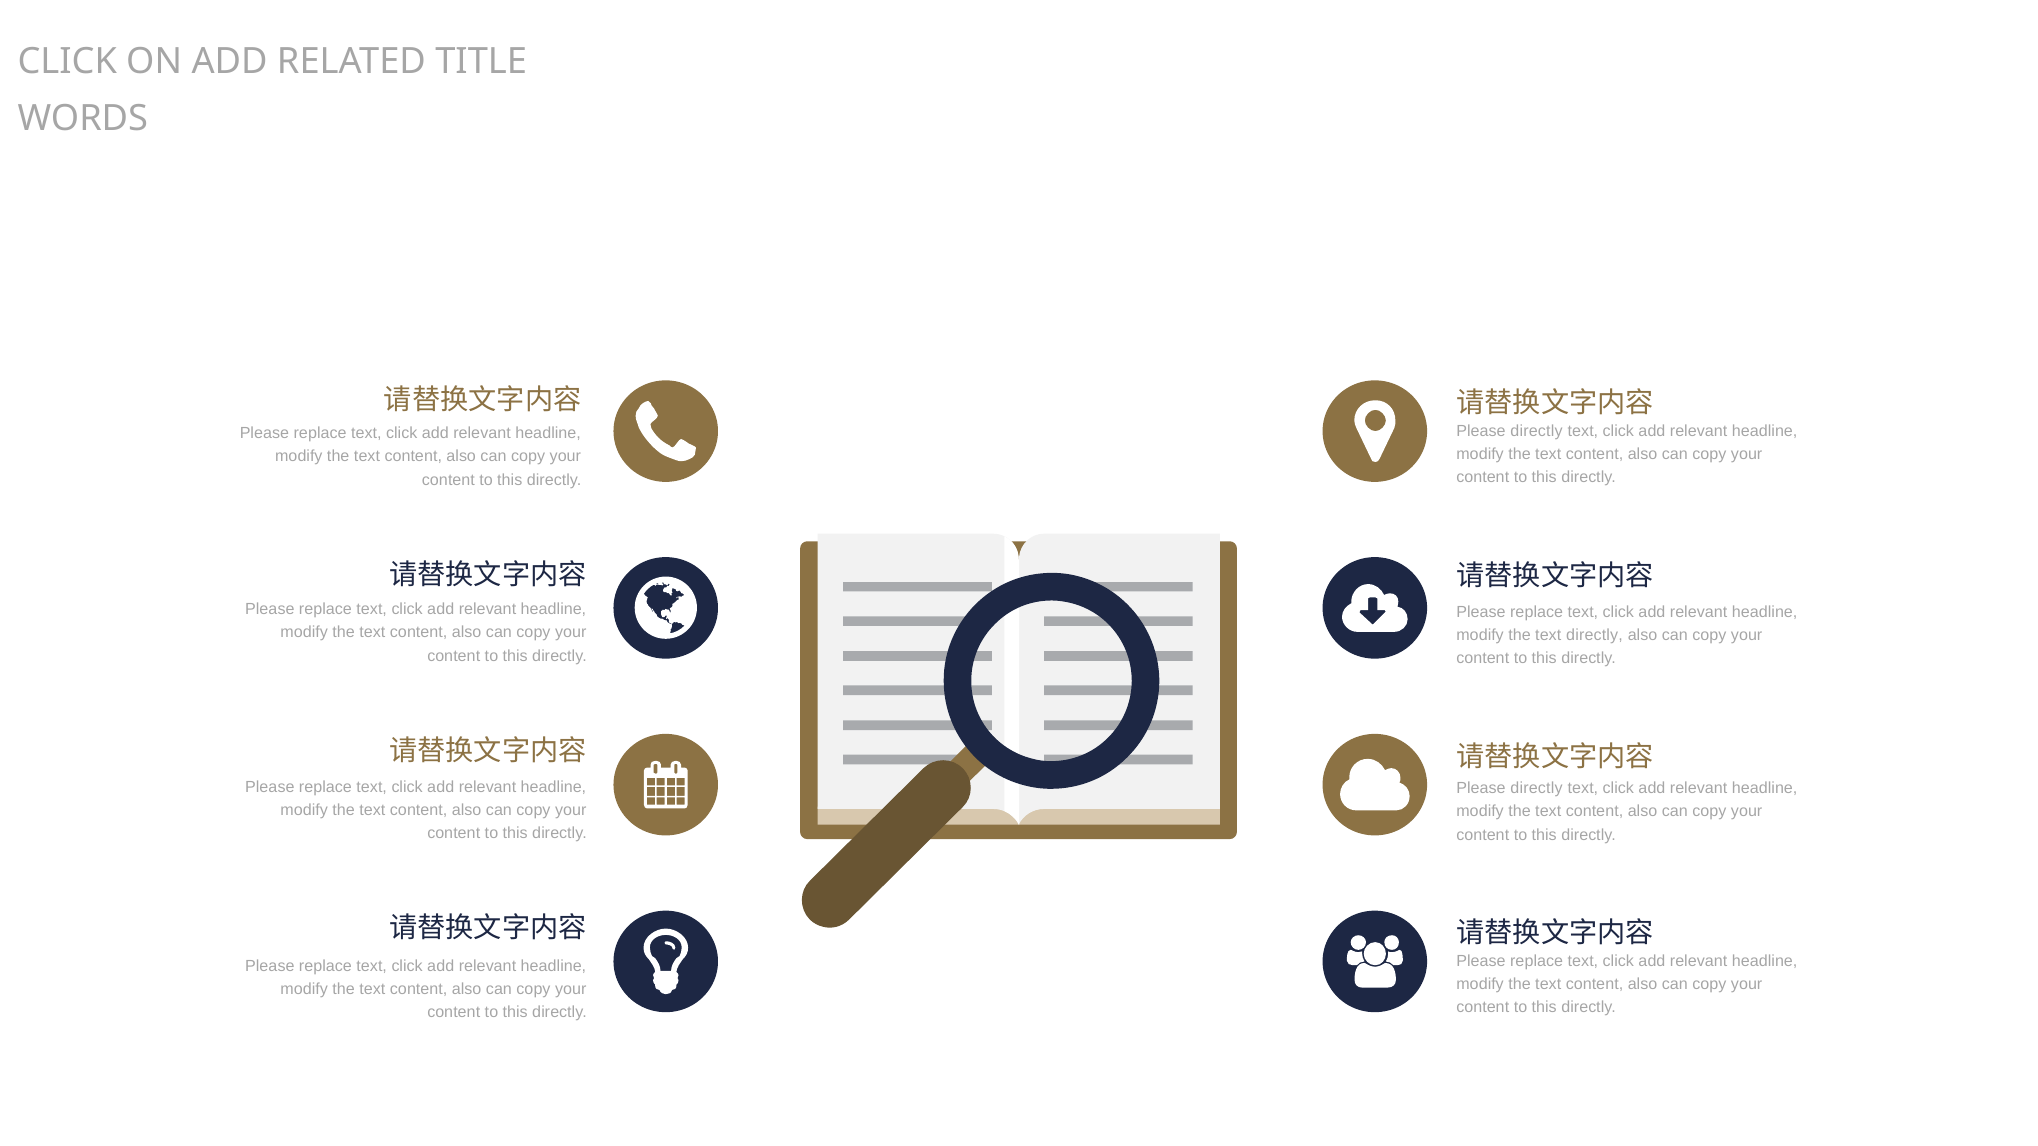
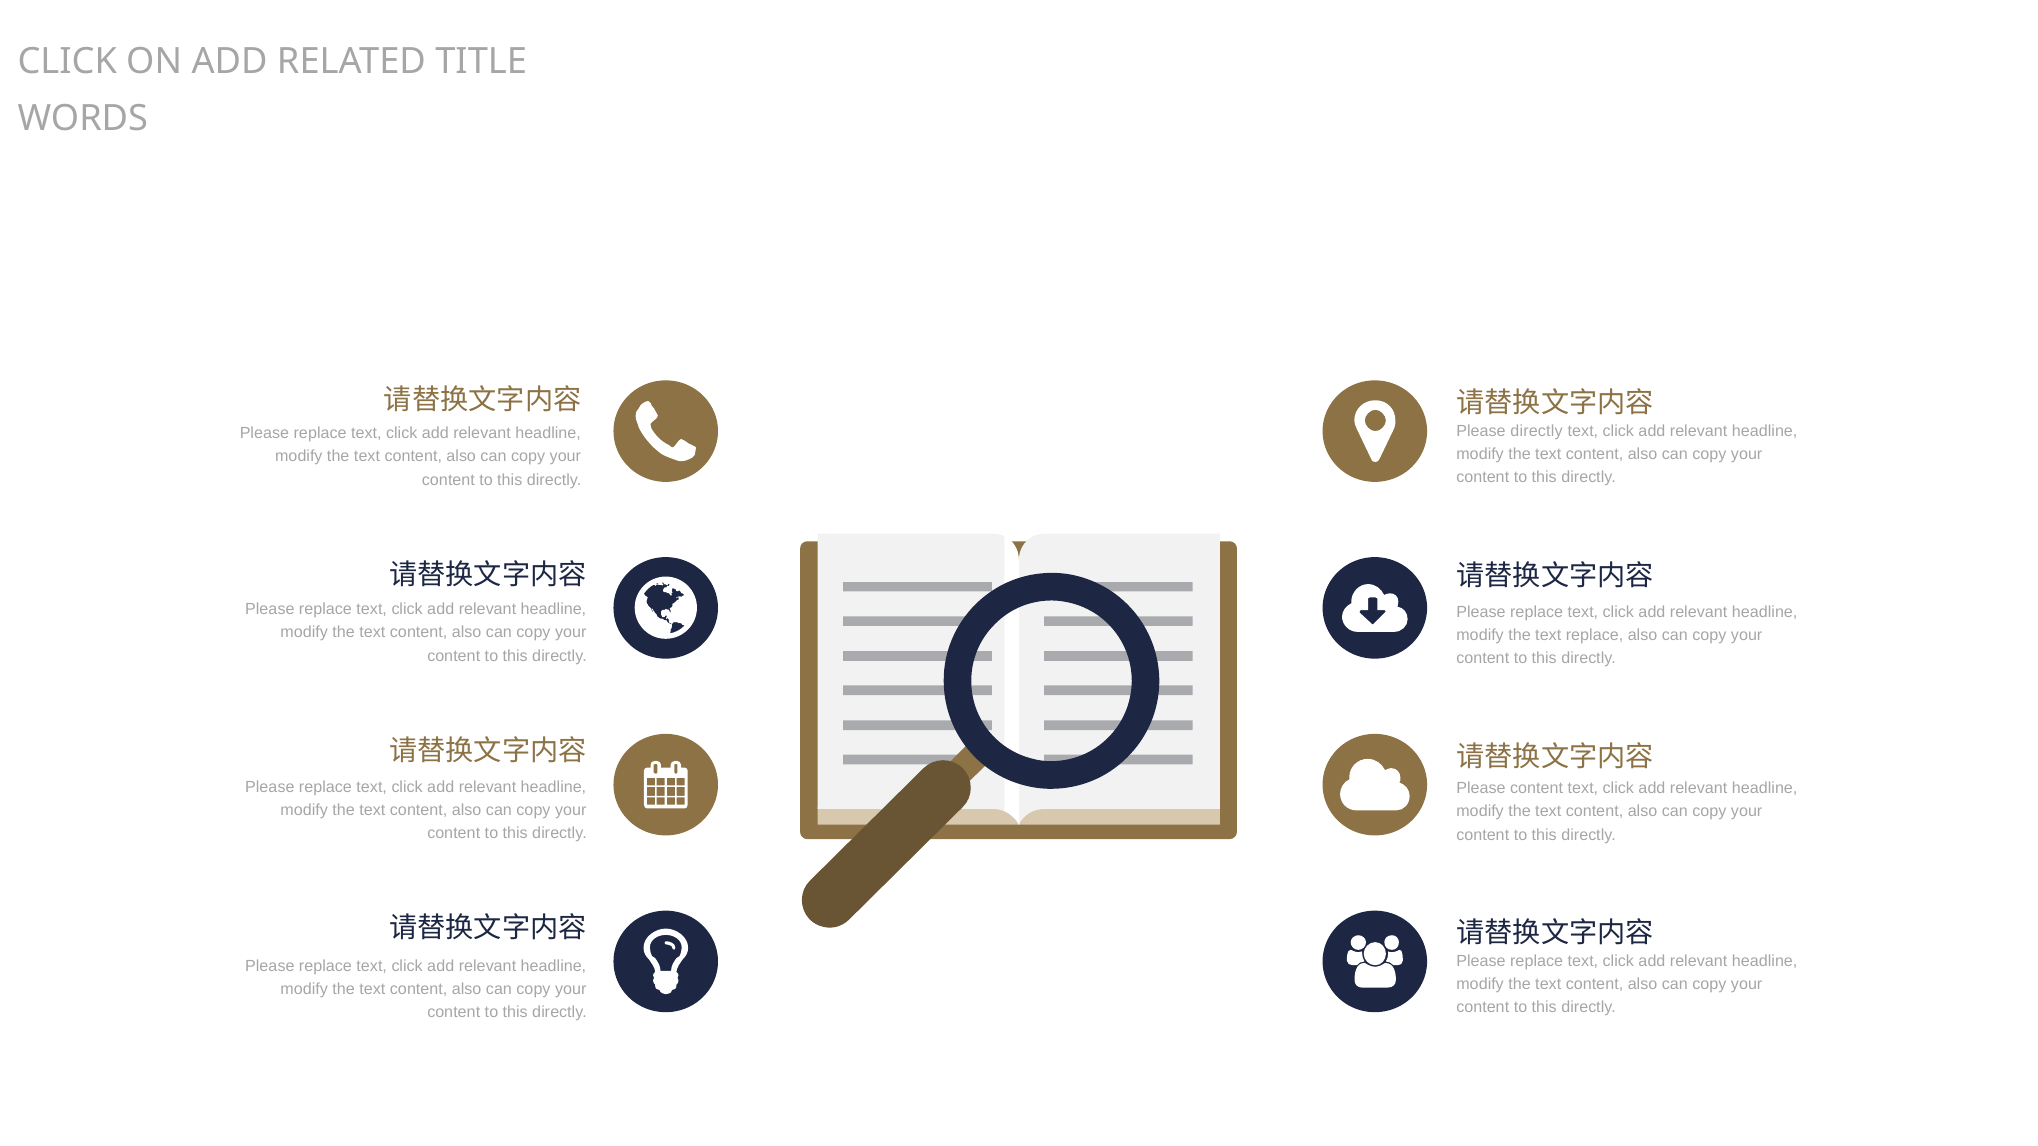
text directly: directly -> replace
directly at (1537, 789): directly -> content
